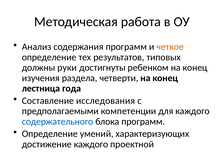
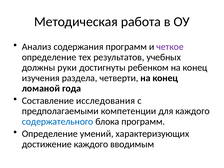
четкое colour: orange -> purple
типовых: типовых -> учебных
лестница: лестница -> ломаной
проектной: проектной -> вводимым
